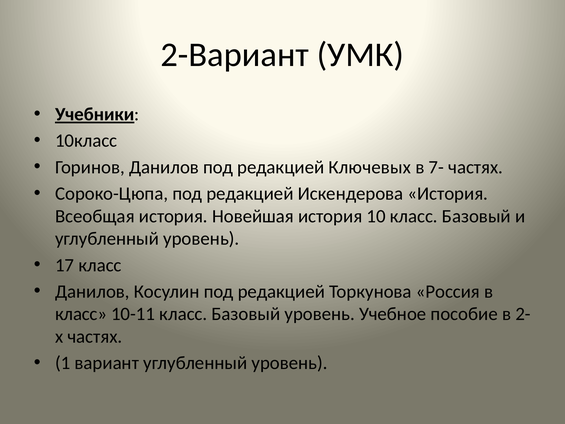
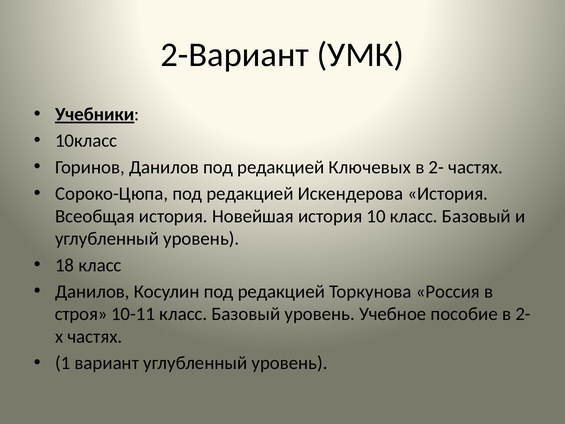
7- at (436, 167): 7- -> 2-
17: 17 -> 18
класс at (81, 314): класс -> строя
